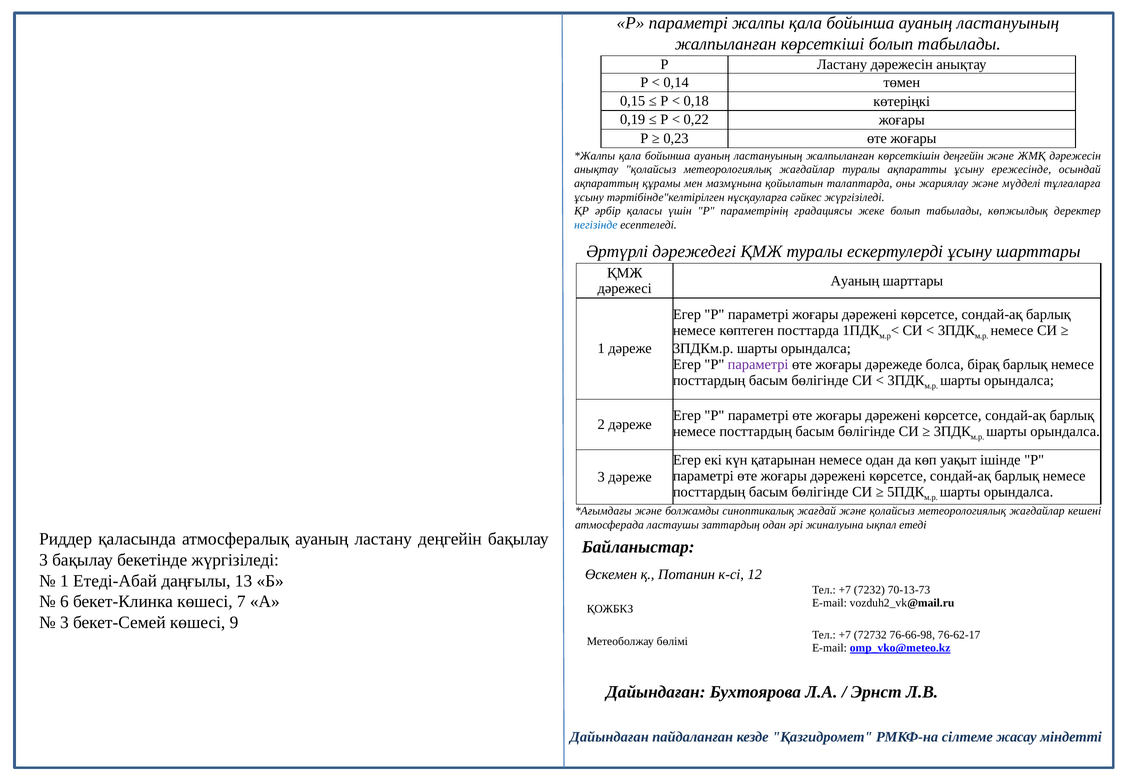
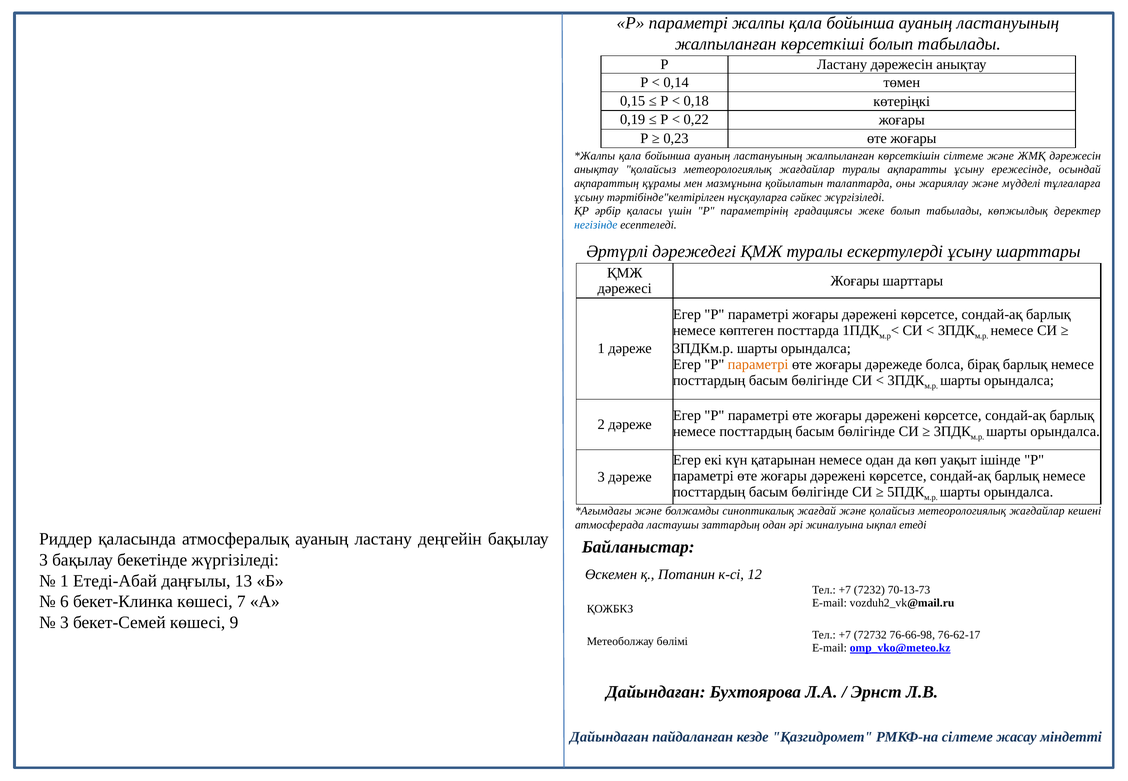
көрсеткішін деңгейін: деңгейін -> сілтеме
Ауаның at (855, 281): Ауаның -> Жоғары
параметрі at (758, 365) colour: purple -> orange
